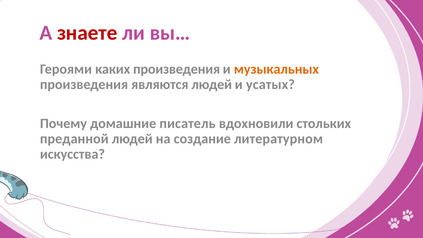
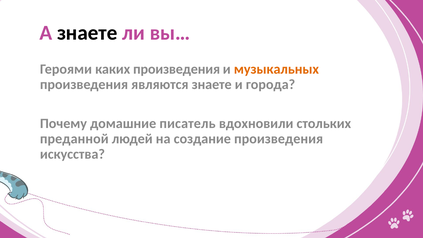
знаете at (87, 33) colour: red -> black
являются людей: людей -> знаете
усатых: усатых -> города
создание литературном: литературном -> произведения
